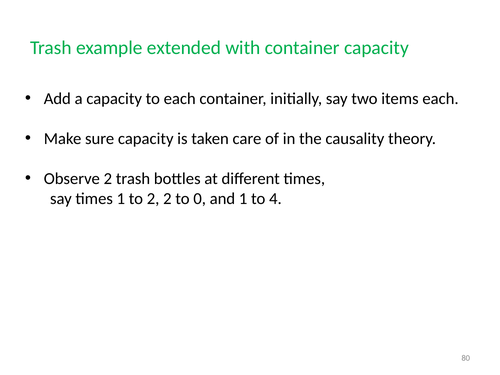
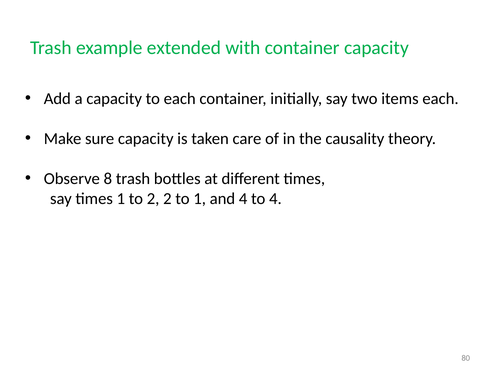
Observe 2: 2 -> 8
to 0: 0 -> 1
and 1: 1 -> 4
